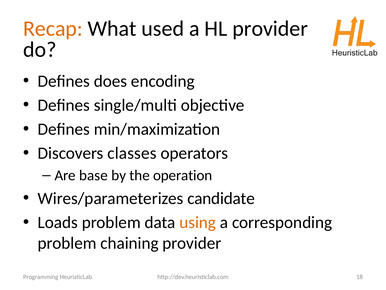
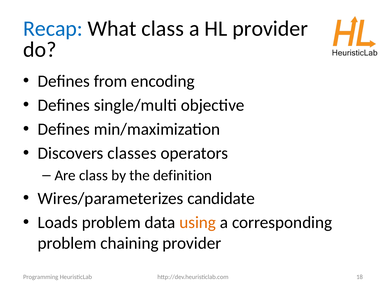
Recap colour: orange -> blue
What used: used -> class
does: does -> from
Are base: base -> class
operation: operation -> definition
